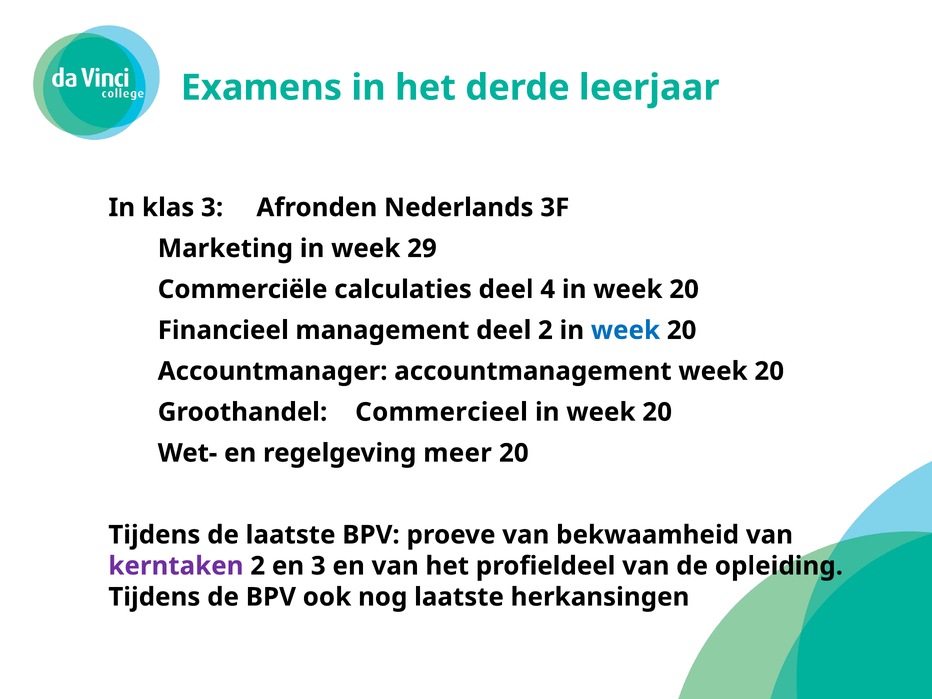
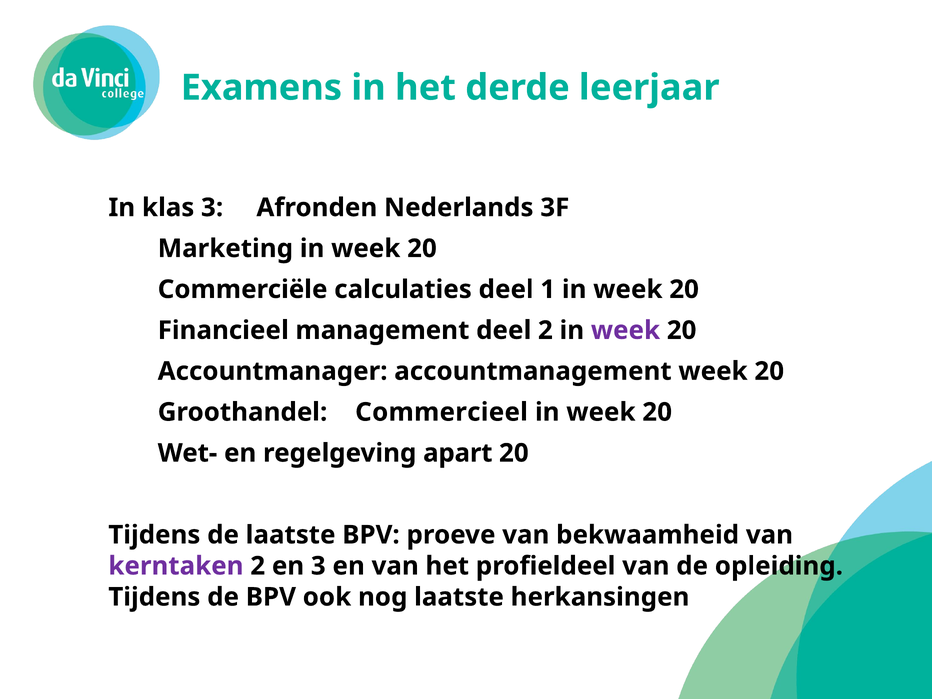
Marketing in week 29: 29 -> 20
4: 4 -> 1
week at (625, 330) colour: blue -> purple
meer: meer -> apart
